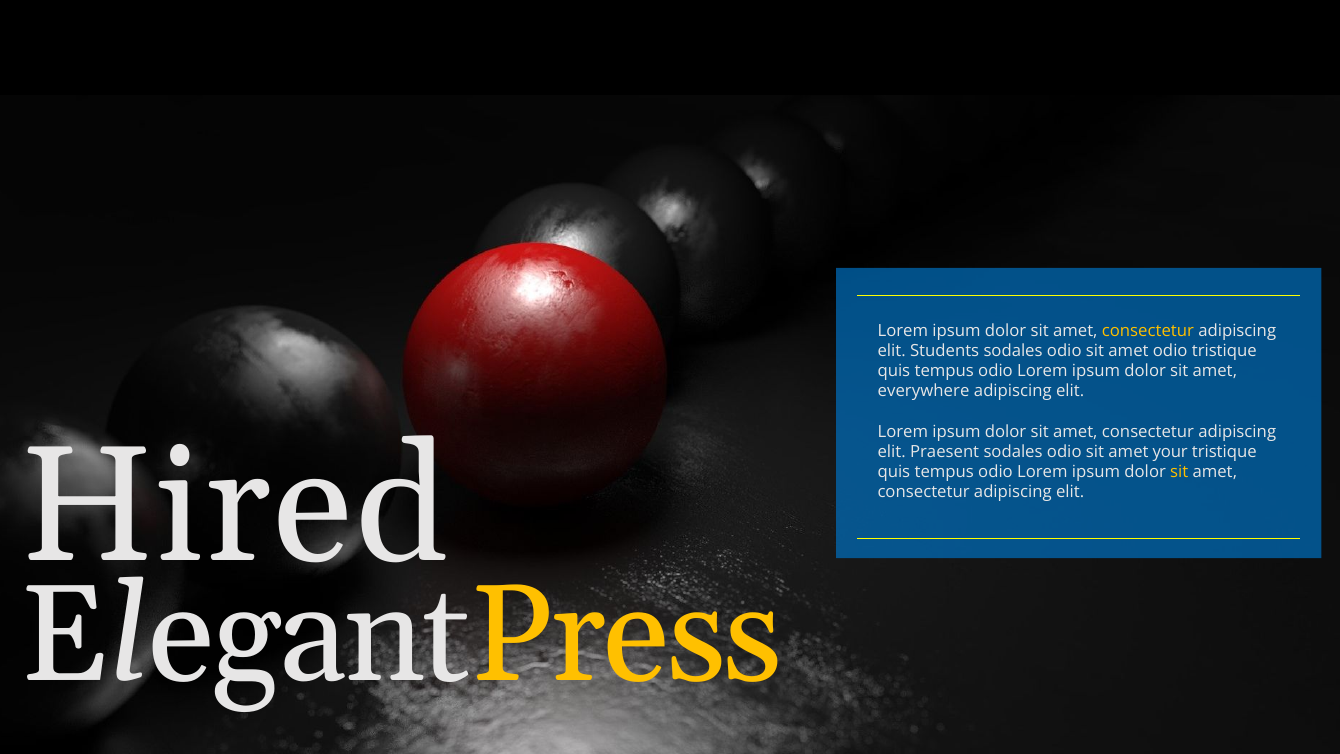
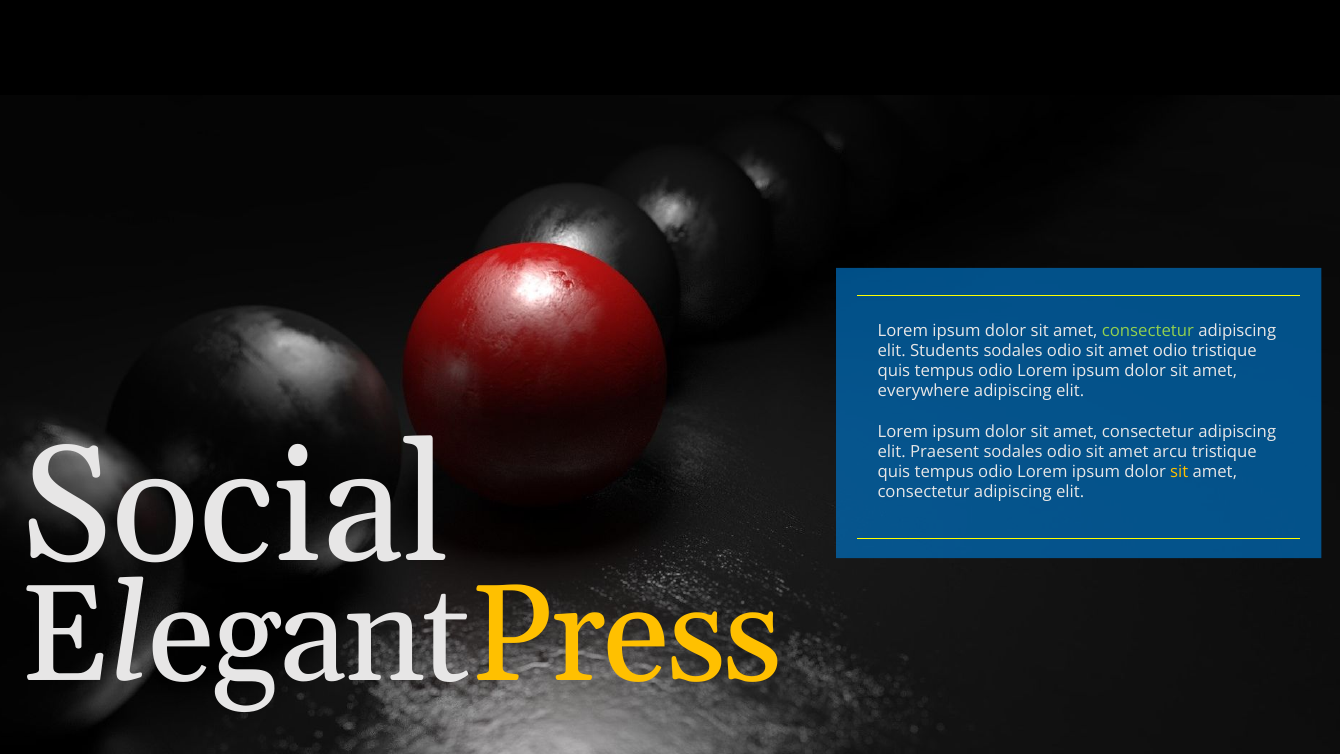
consectetur at (1148, 331) colour: yellow -> light green
your: your -> arcu
Hired: Hired -> Social
